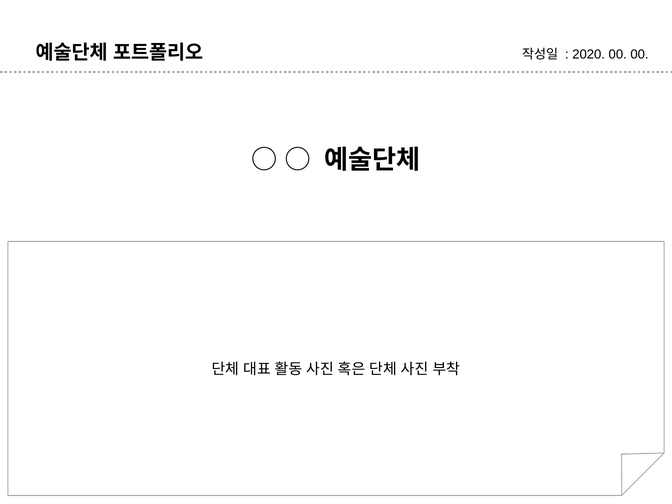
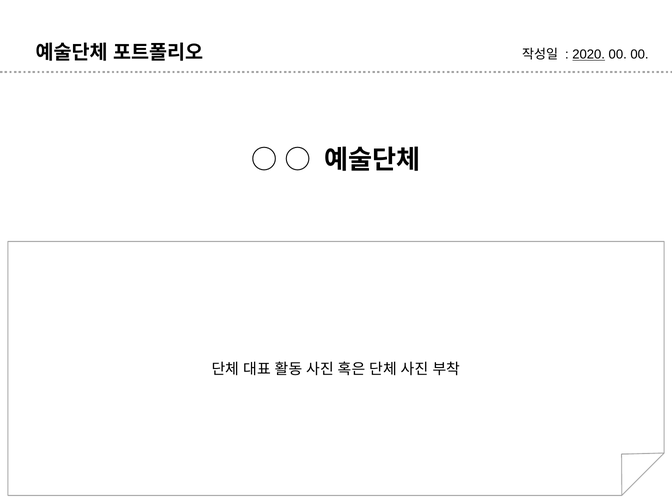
2020 underline: none -> present
